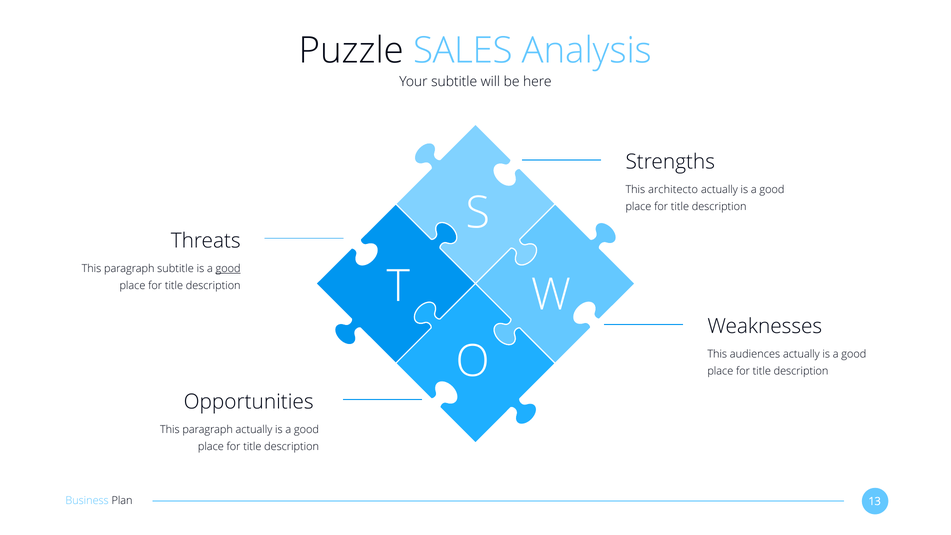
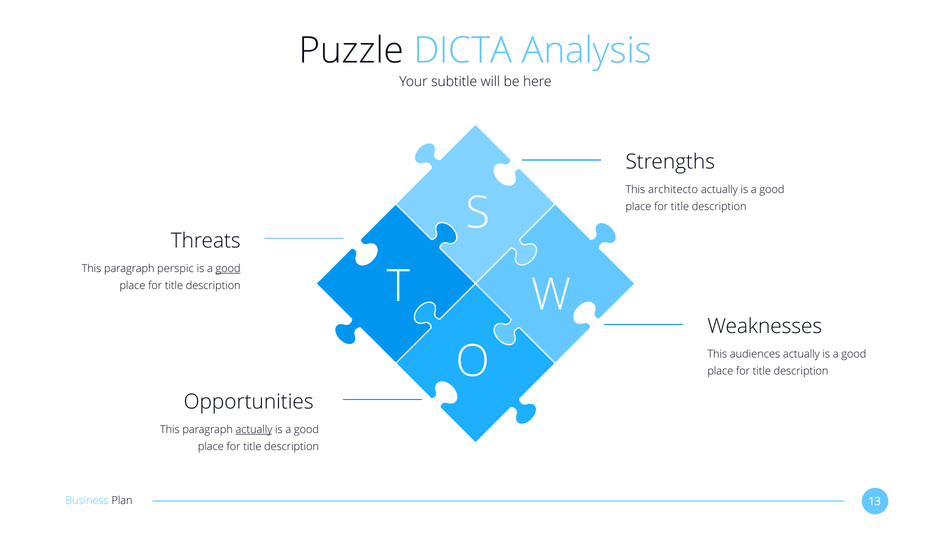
SALES: SALES -> DICTA
paragraph subtitle: subtitle -> perspic
actually at (254, 430) underline: none -> present
